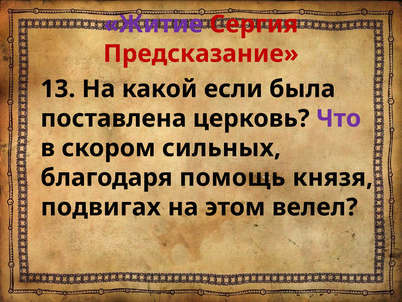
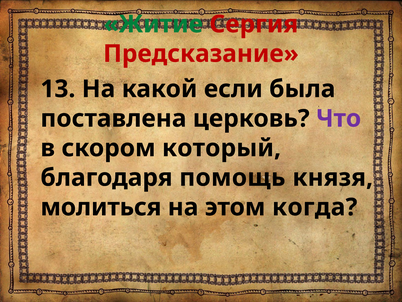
Житие colour: purple -> green
сильных: сильных -> который
подвигах: подвигах -> молиться
велел: велел -> когда
